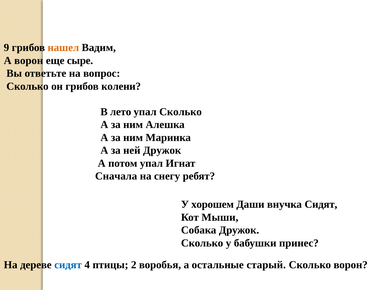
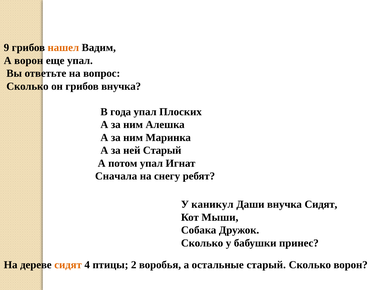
еще сыре: сыре -> упал
грибов колени: колени -> внучка
лето: лето -> года
упал Сколько: Сколько -> Плоских
ней Дружок: Дружок -> Старый
хорошем: хорошем -> каникул
сидят at (68, 264) colour: blue -> orange
